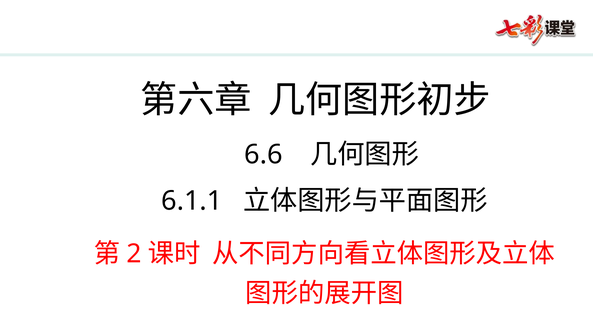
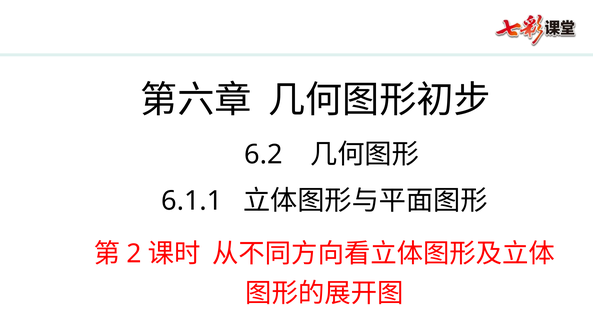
6.6: 6.6 -> 6.2
